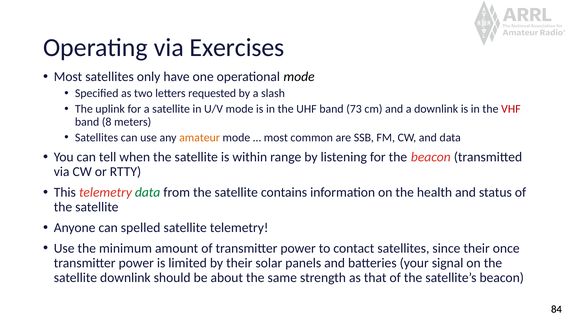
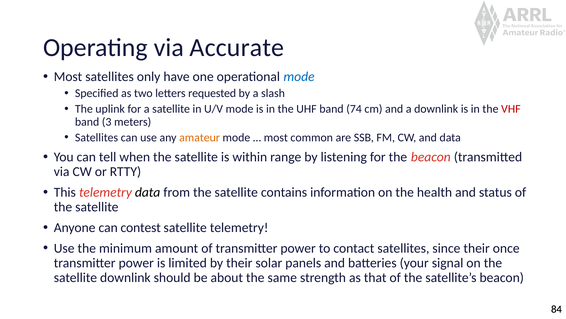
Exercises: Exercises -> Accurate
mode at (299, 77) colour: black -> blue
73: 73 -> 74
8: 8 -> 3
data at (148, 192) colour: green -> black
spelled: spelled -> contest
